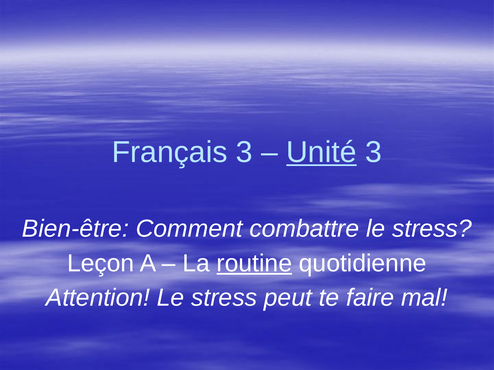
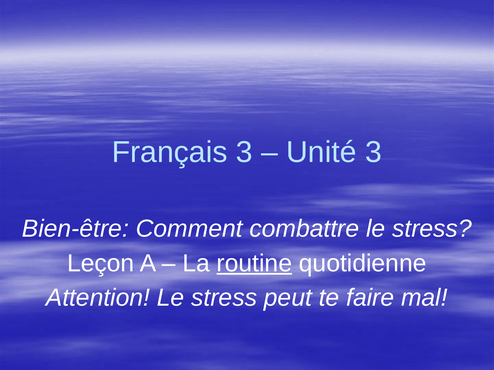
Unité underline: present -> none
